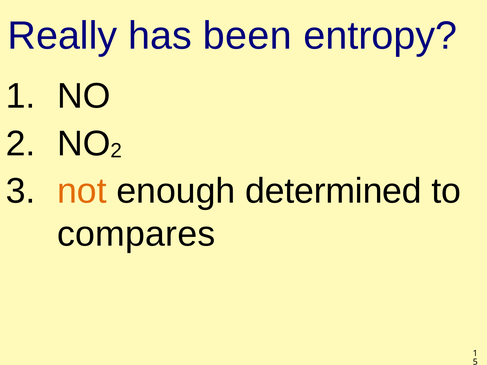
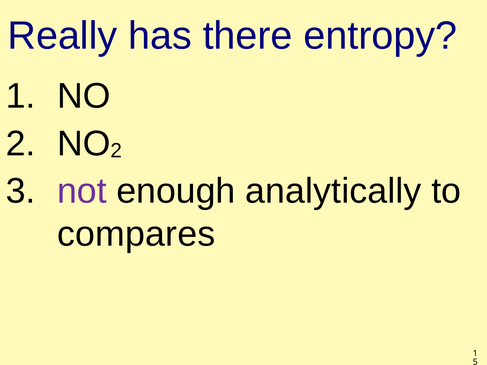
been: been -> there
not colour: orange -> purple
determined: determined -> analytically
